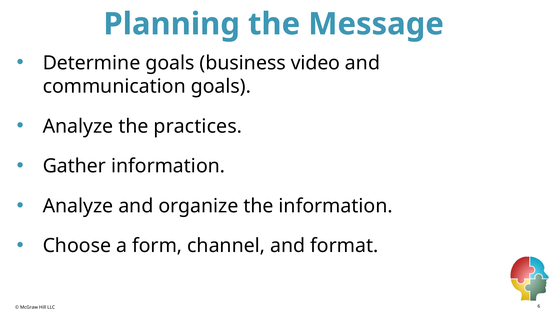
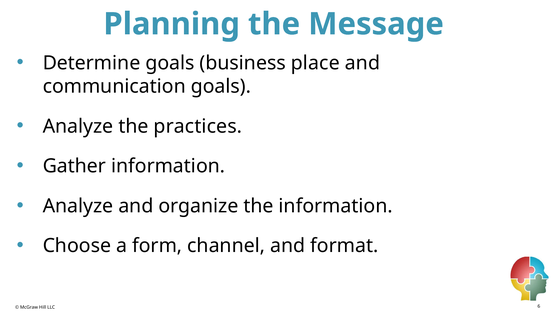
video: video -> place
